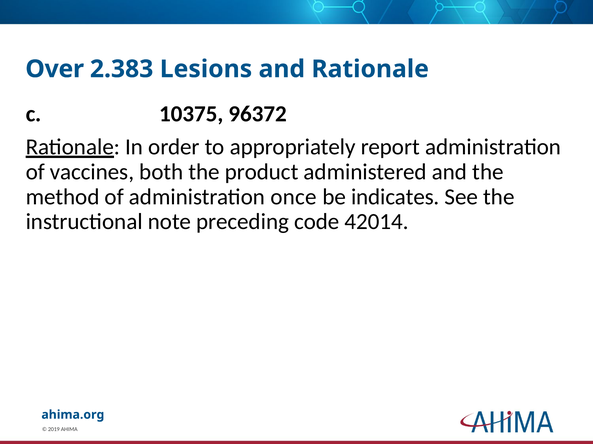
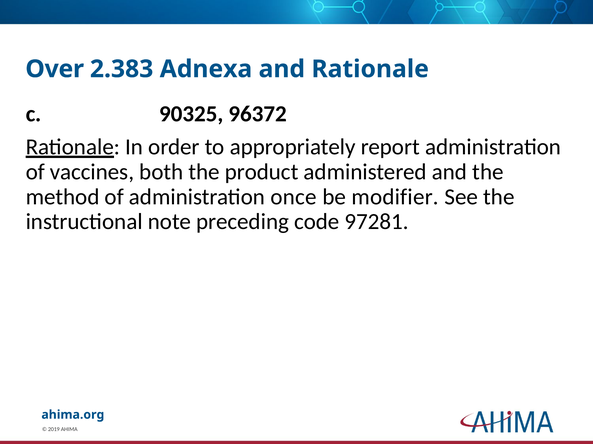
Lesions: Lesions -> Adnexa
10375: 10375 -> 90325
indicates: indicates -> modifier
42014: 42014 -> 97281
